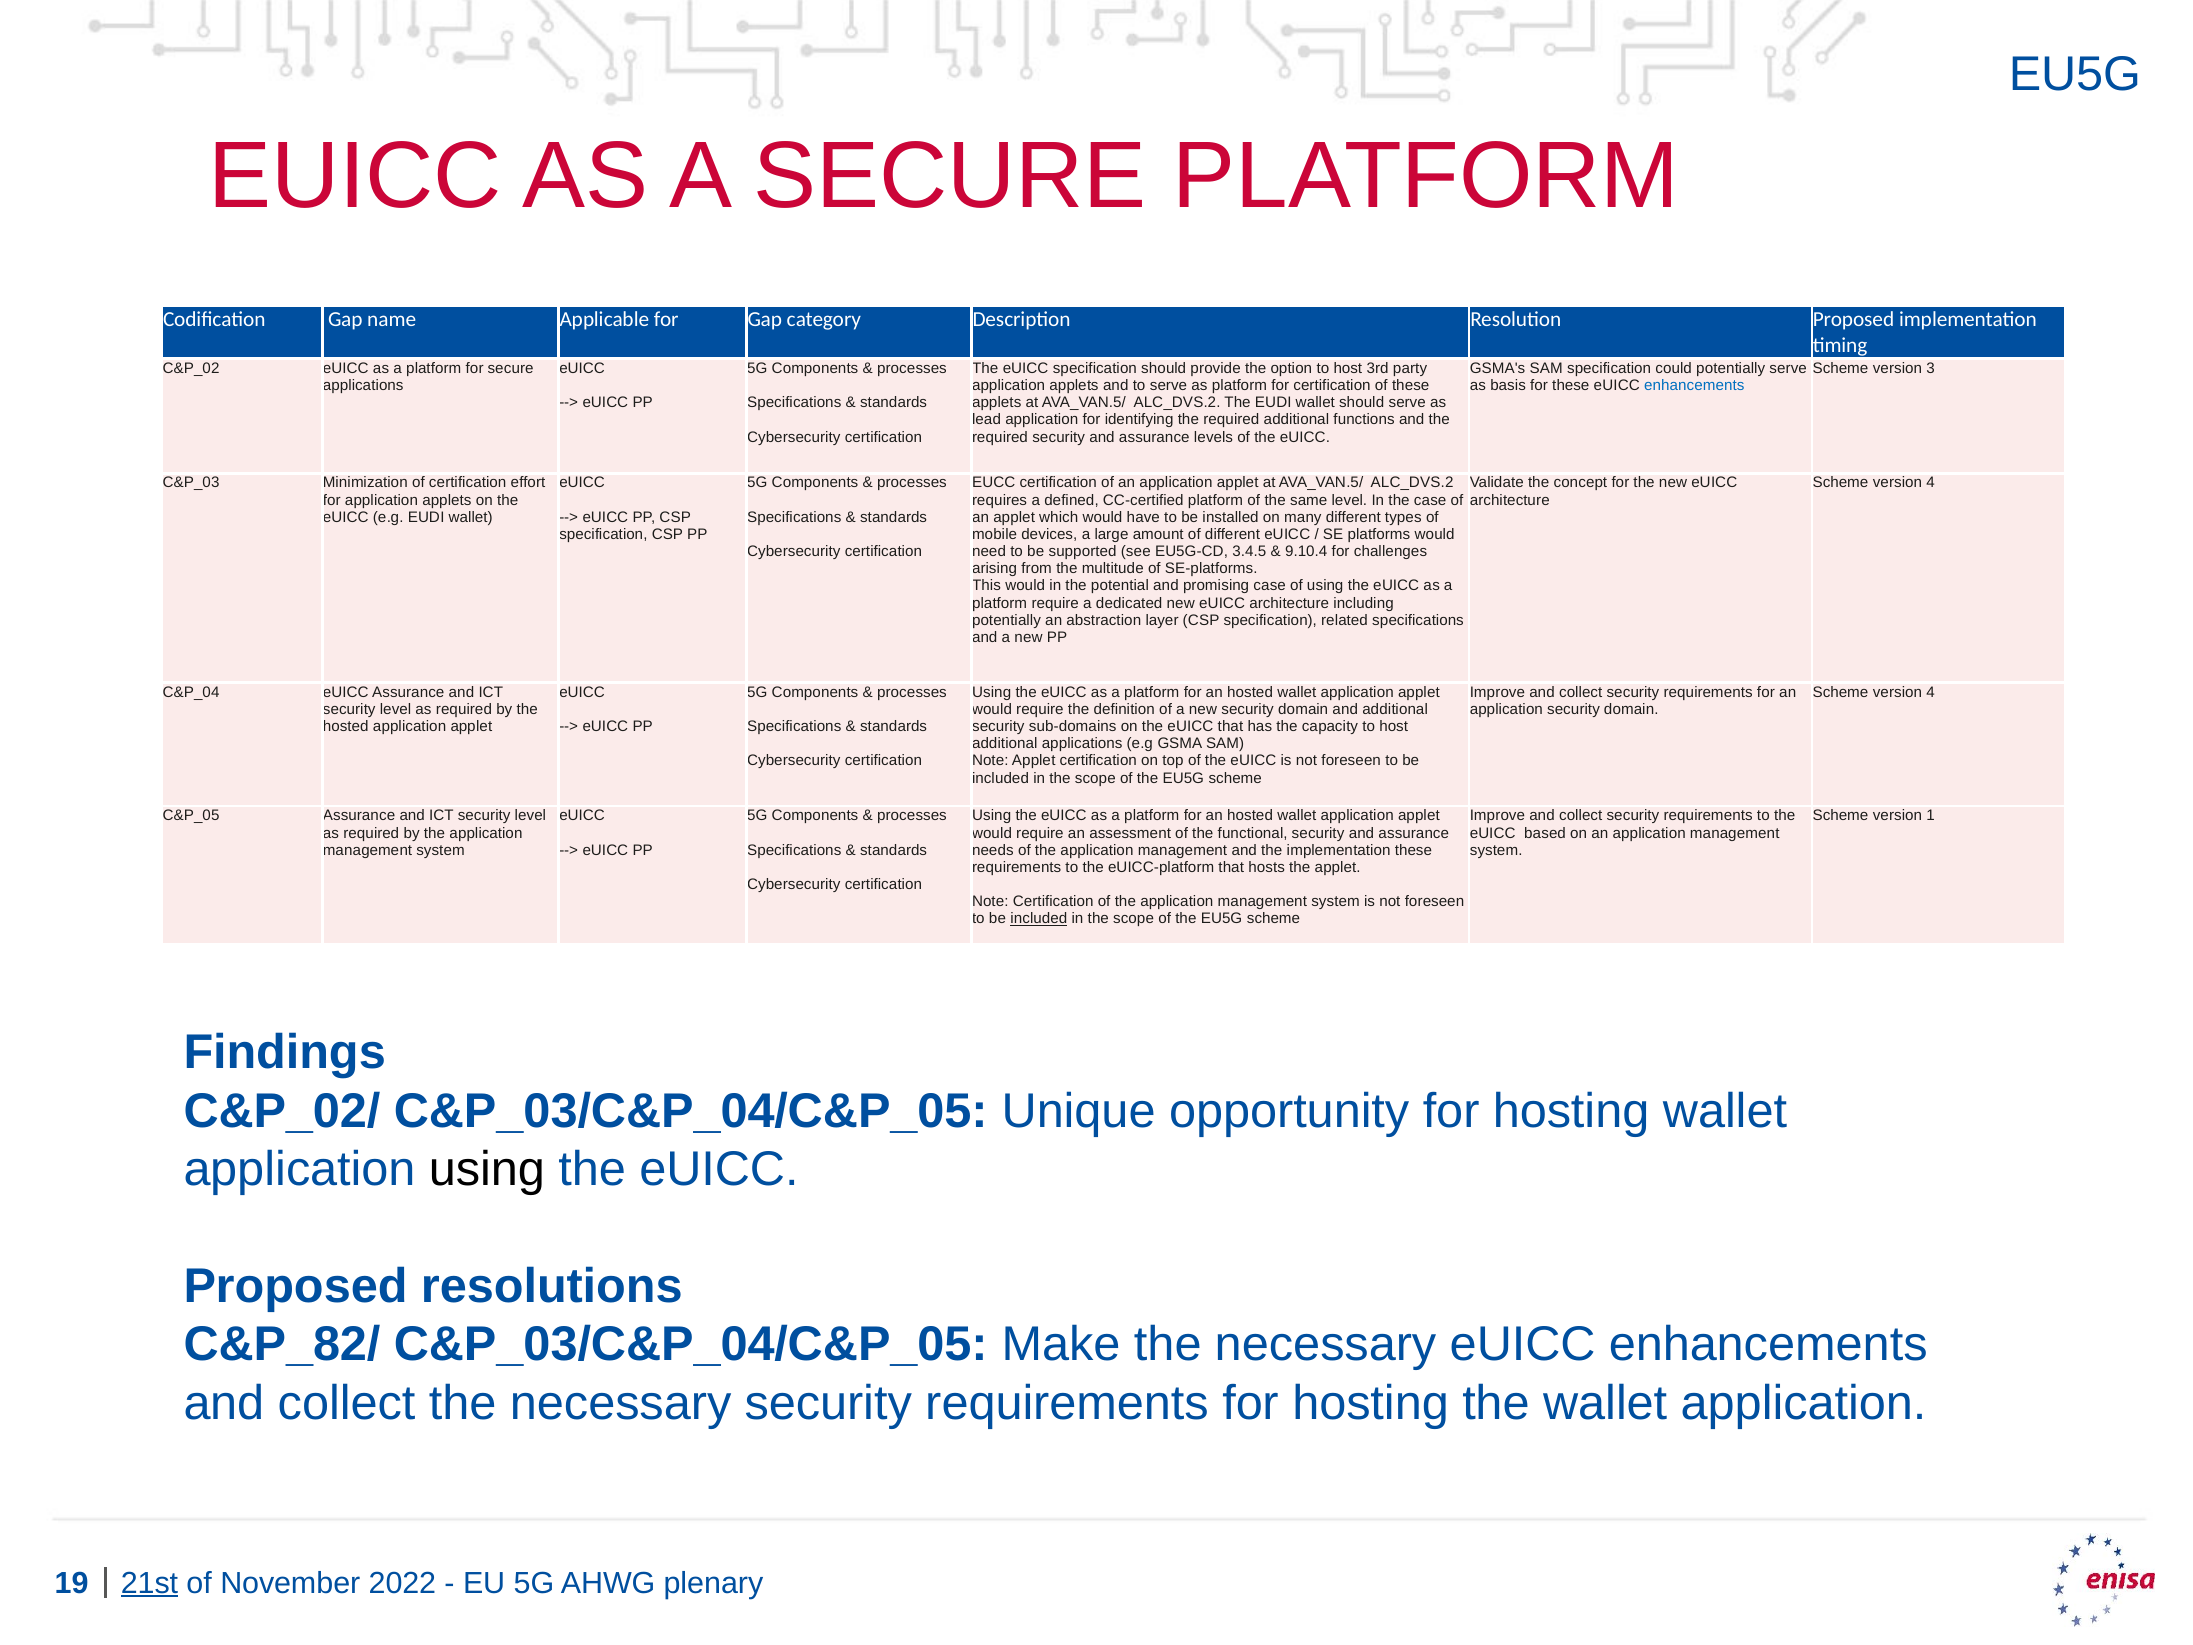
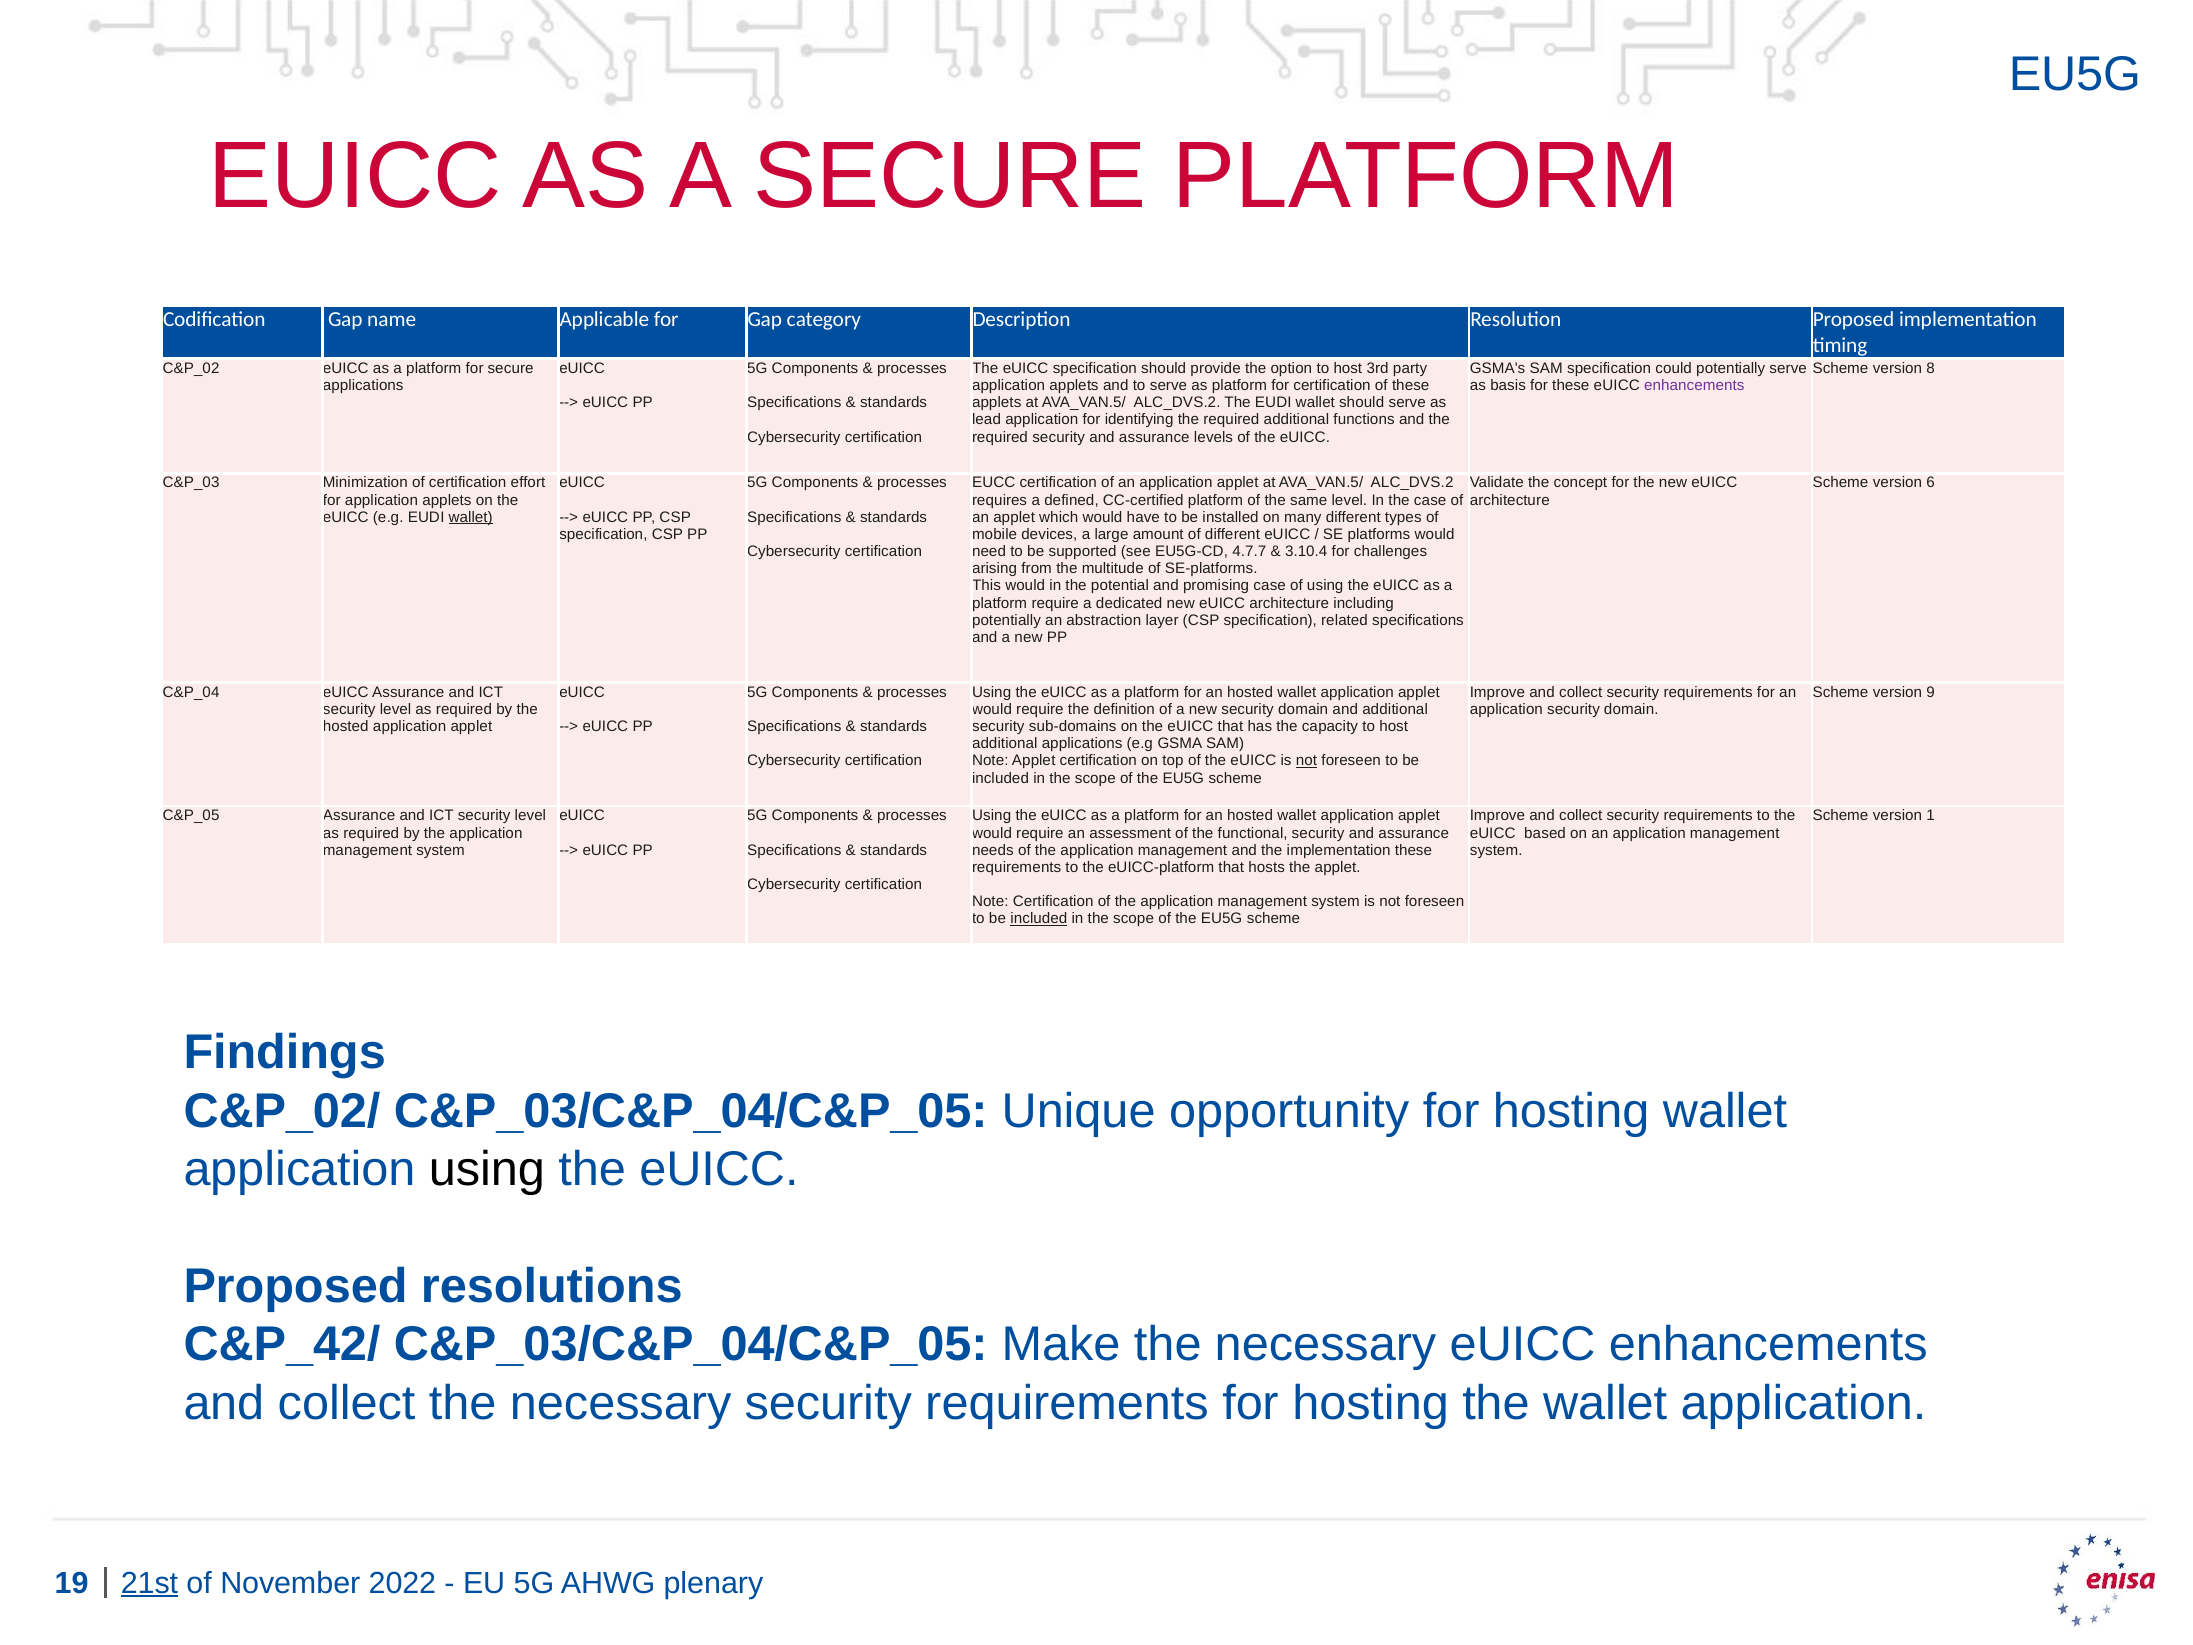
3: 3 -> 8
enhancements at (1694, 385) colour: blue -> purple
4 at (1931, 483): 4 -> 6
wallet at (471, 517) underline: none -> present
3.4.5: 3.4.5 -> 4.7.7
9.10.4: 9.10.4 -> 3.10.4
4 at (1931, 692): 4 -> 9
not at (1307, 761) underline: none -> present
C&P_82/: C&P_82/ -> C&P_42/
